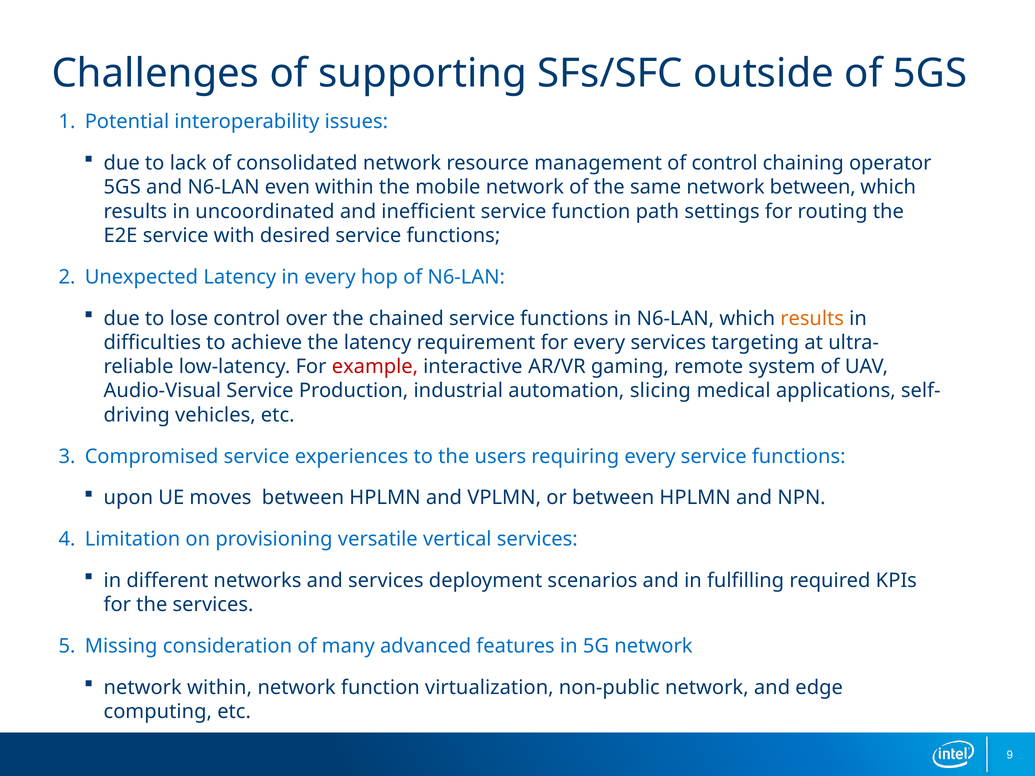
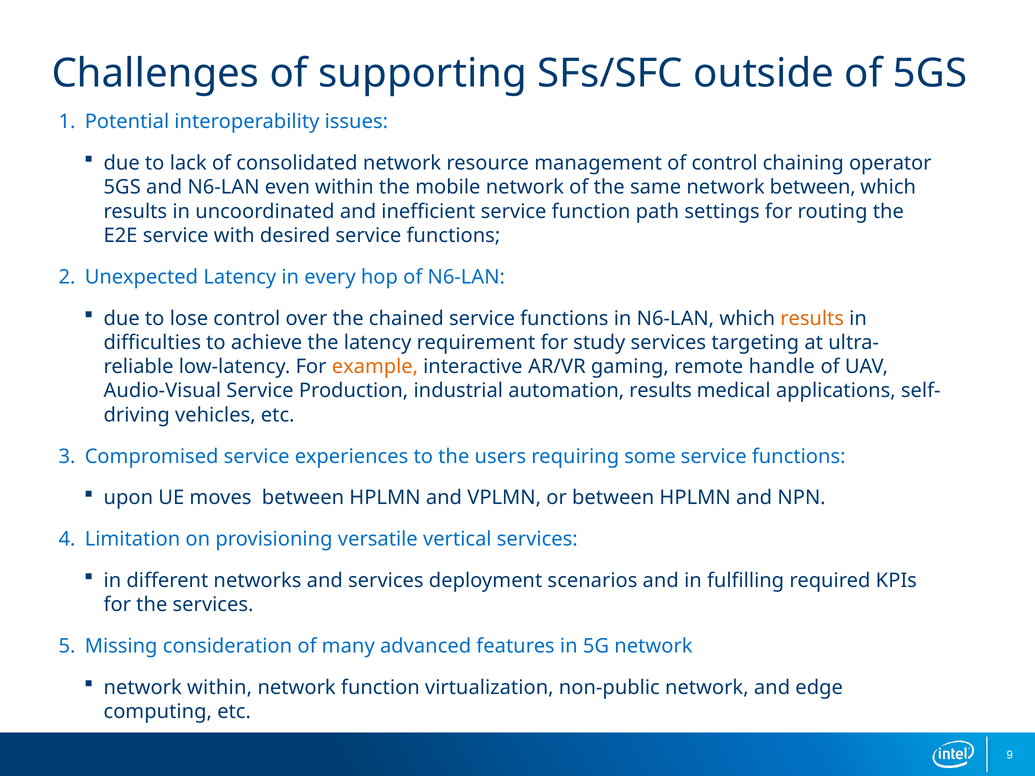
for every: every -> study
example colour: red -> orange
system: system -> handle
automation slicing: slicing -> results
requiring every: every -> some
